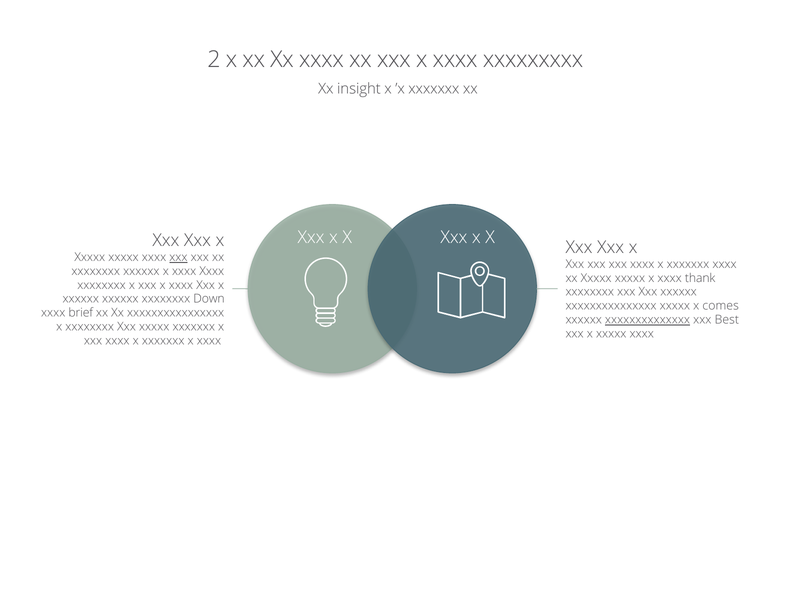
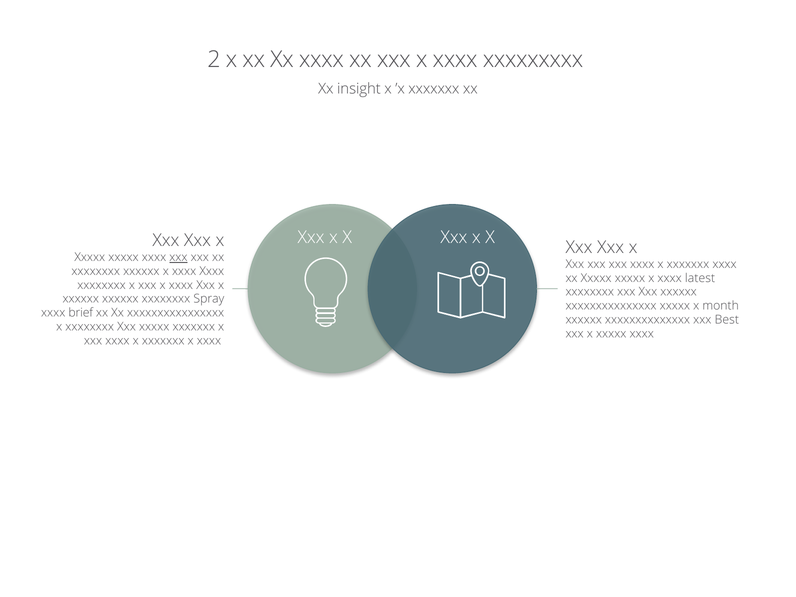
thank: thank -> latest
Down: Down -> Spray
comes: comes -> month
xxxxxxxxxxxxxx underline: present -> none
